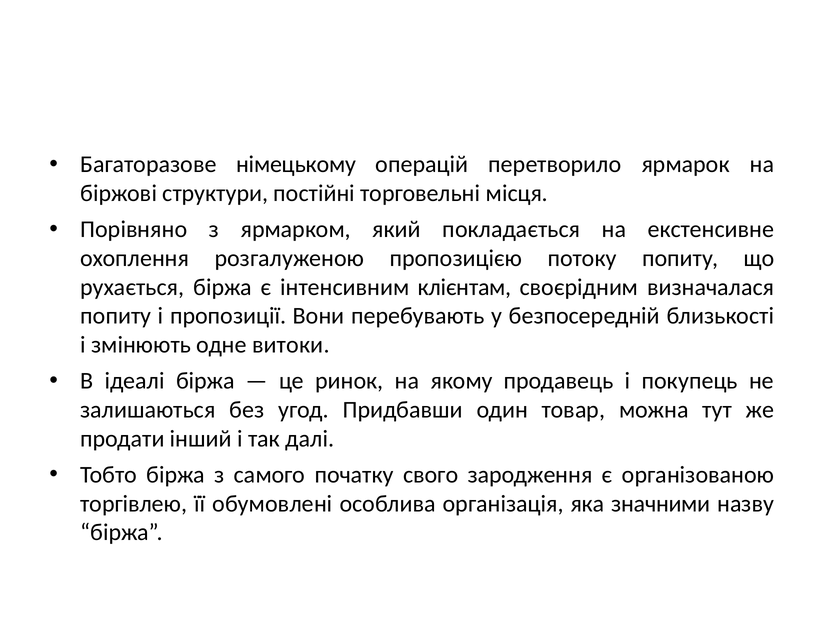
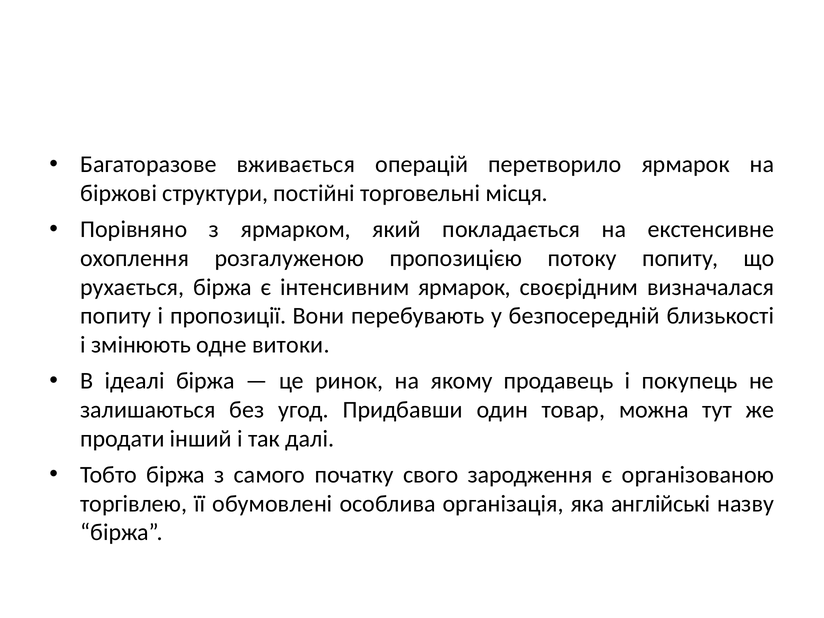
німецькому: німецькому -> вживається
інтенсивним клієнтам: клієнтам -> ярмарок
значними: значними -> англійські
